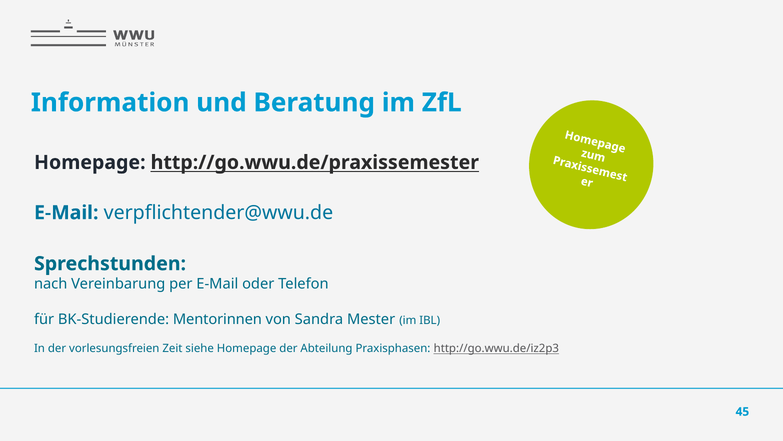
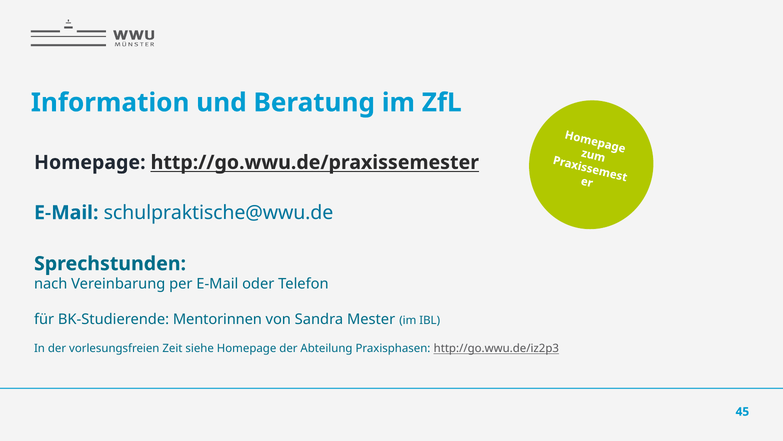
verpflichtender@wwu.de: verpflichtender@wwu.de -> schulpraktische@wwu.de
